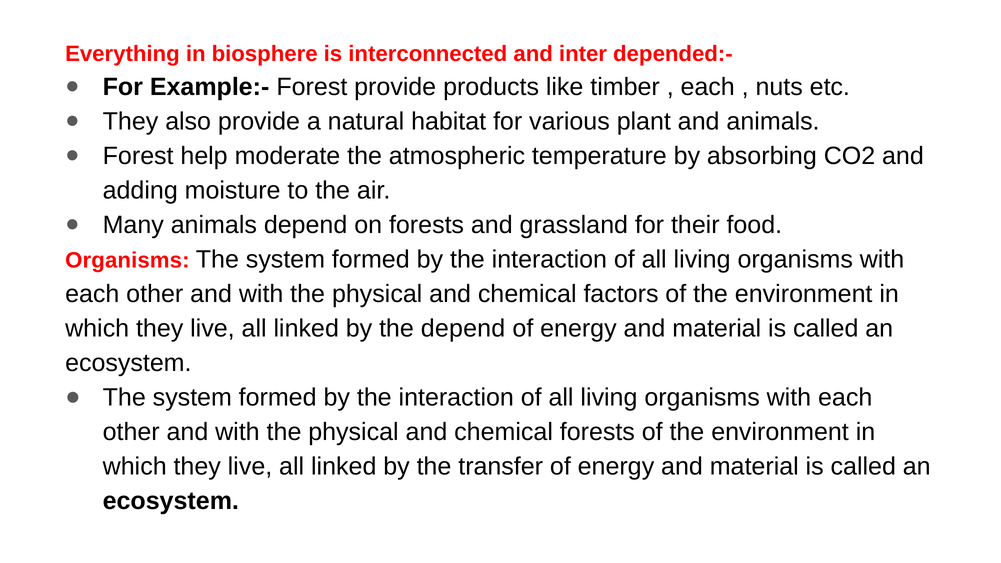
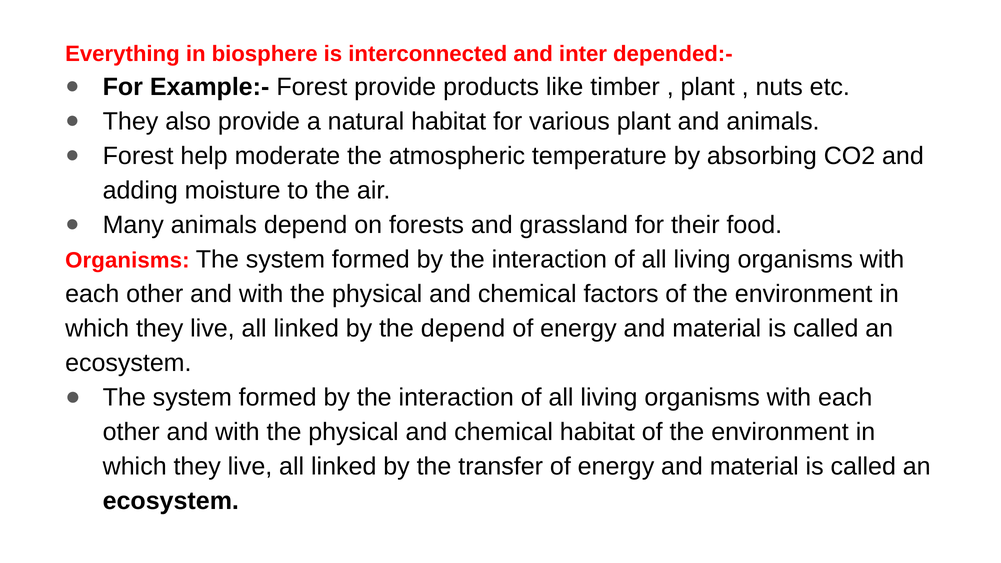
each at (708, 87): each -> plant
chemical forests: forests -> habitat
